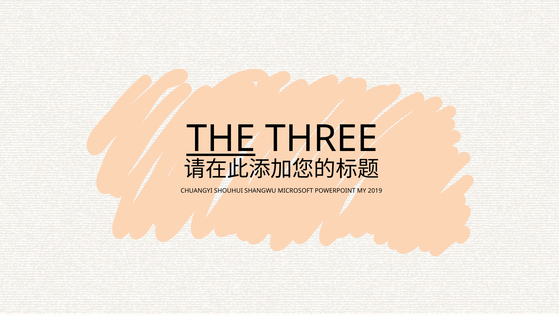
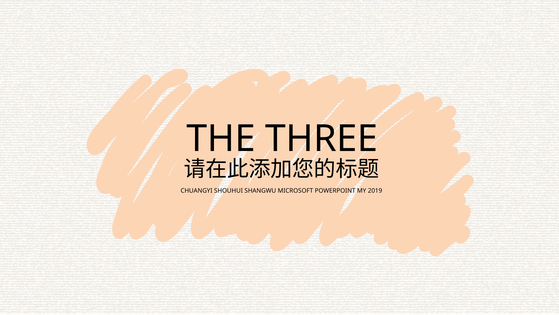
THE underline: present -> none
